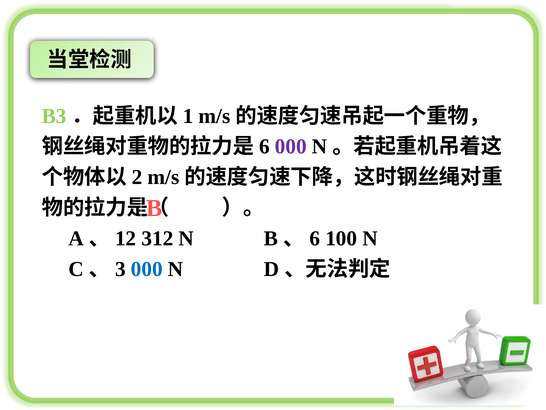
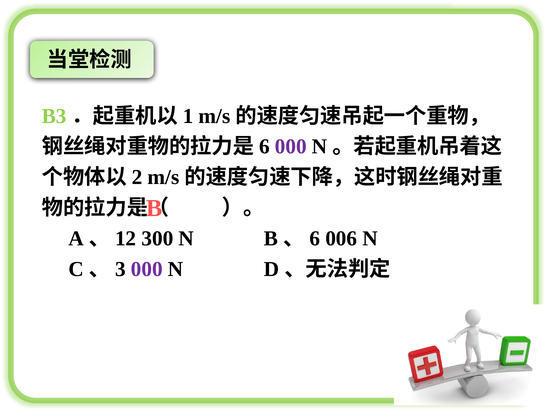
312: 312 -> 300
100: 100 -> 006
000 at (147, 269) colour: blue -> purple
